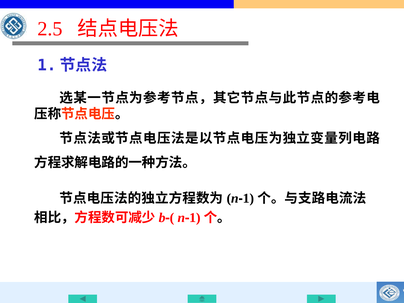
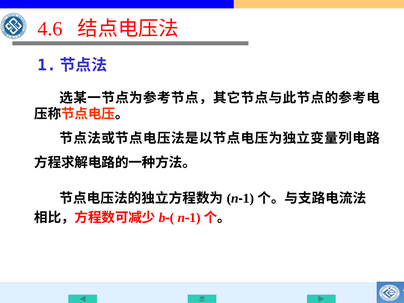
2.5: 2.5 -> 4.6
